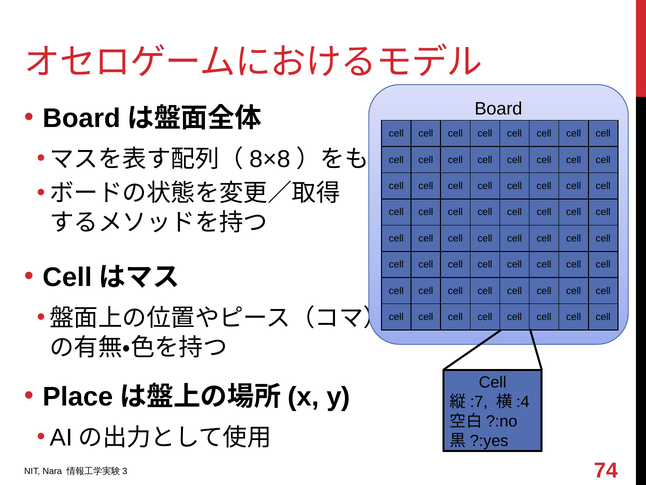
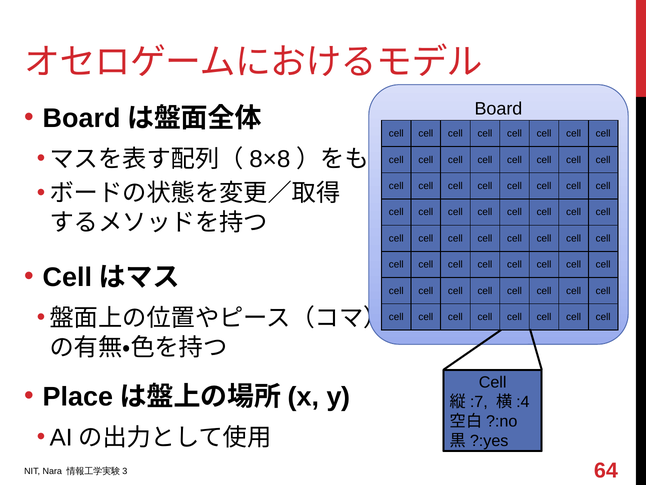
74: 74 -> 64
